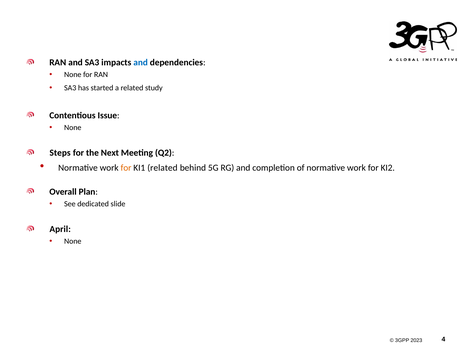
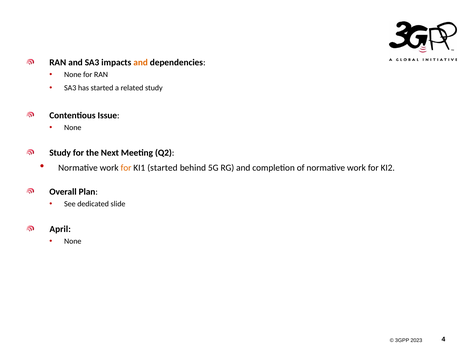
and at (141, 62) colour: blue -> orange
Steps at (60, 153): Steps -> Study
KI1 related: related -> started
